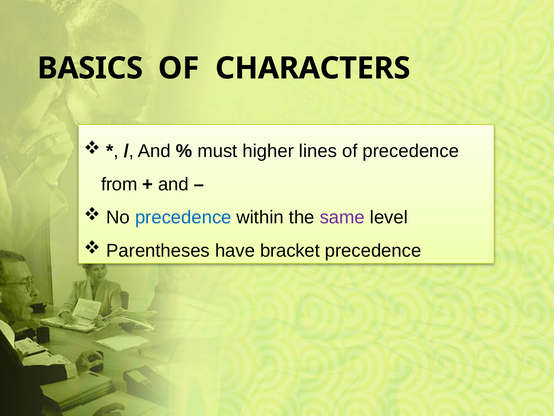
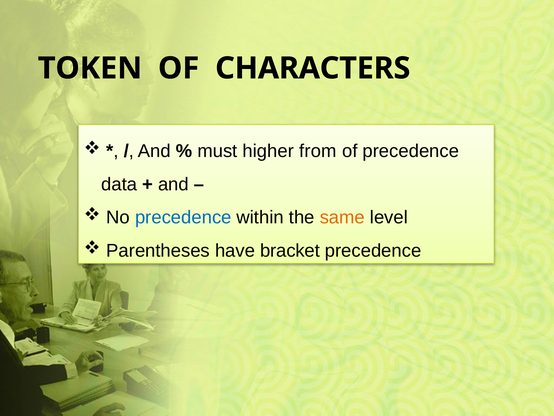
BASICS: BASICS -> TOKEN
lines: lines -> from
from: from -> data
same colour: purple -> orange
